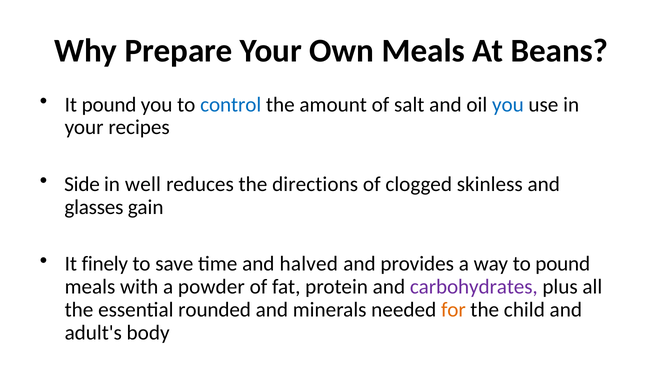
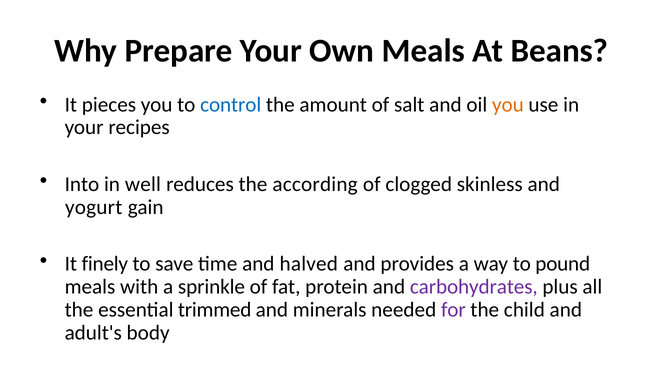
It pound: pound -> pieces
you at (508, 105) colour: blue -> orange
Side: Side -> Into
directions: directions -> according
glasses: glasses -> yogurt
powder: powder -> sprinkle
rounded: rounded -> trimmed
for colour: orange -> purple
